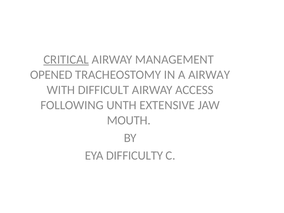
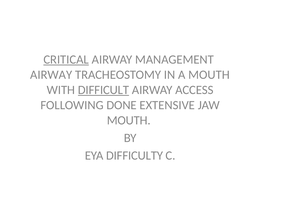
OPENED at (51, 75): OPENED -> AIRWAY
A AIRWAY: AIRWAY -> MOUTH
DIFFICULT underline: none -> present
UNTH: UNTH -> DONE
